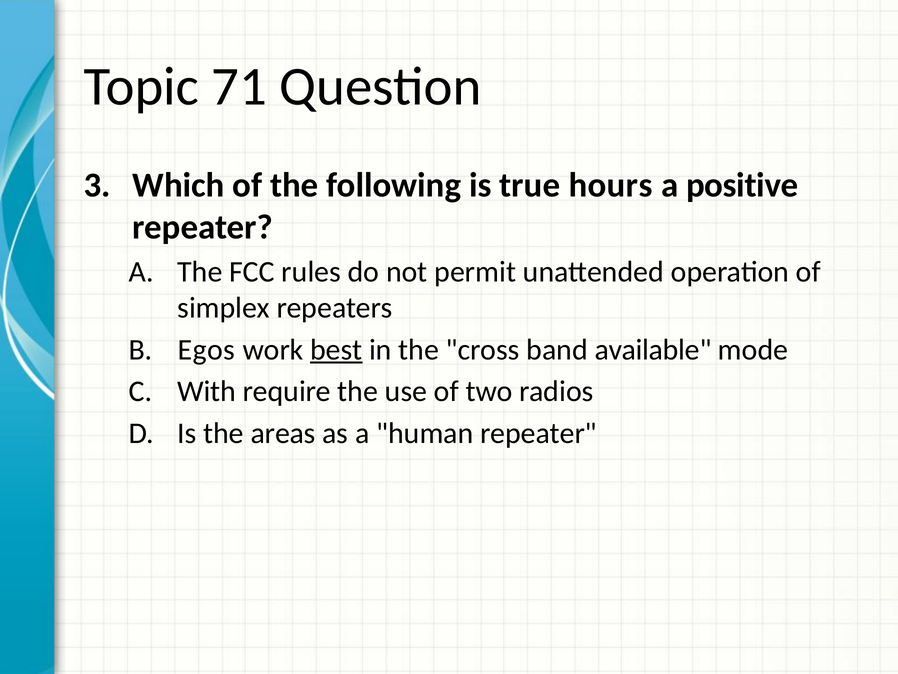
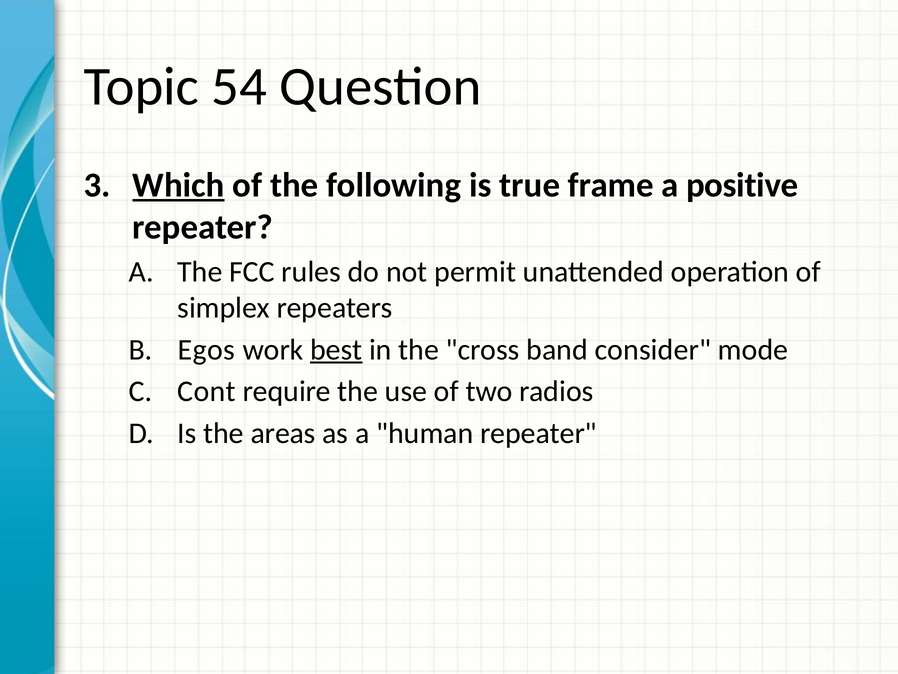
71: 71 -> 54
Which underline: none -> present
hours: hours -> frame
available: available -> consider
With: With -> Cont
